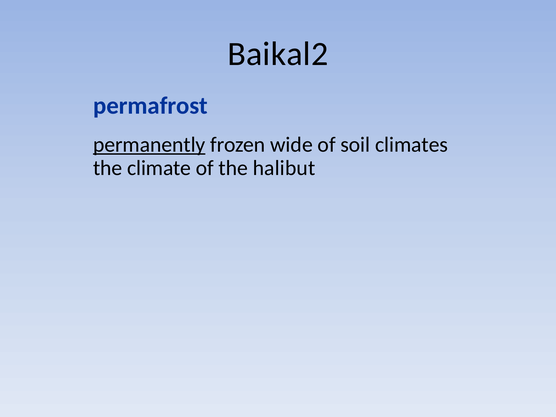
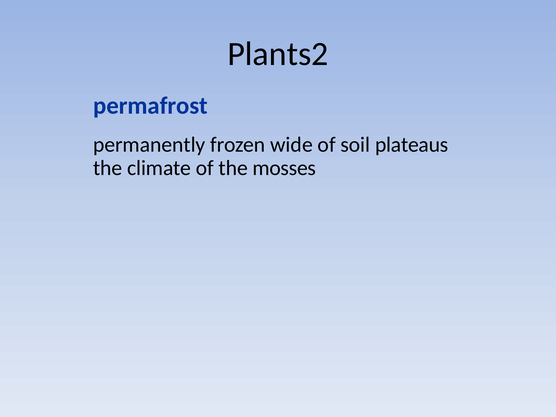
Baikal2: Baikal2 -> Plants2
permanently underline: present -> none
climates: climates -> plateaus
halibut: halibut -> mosses
